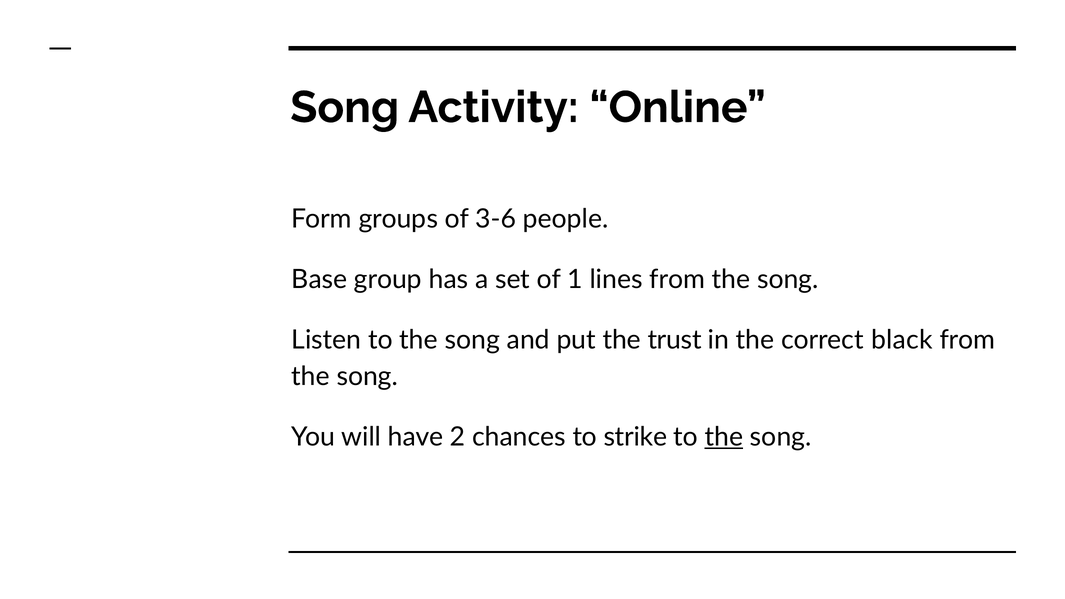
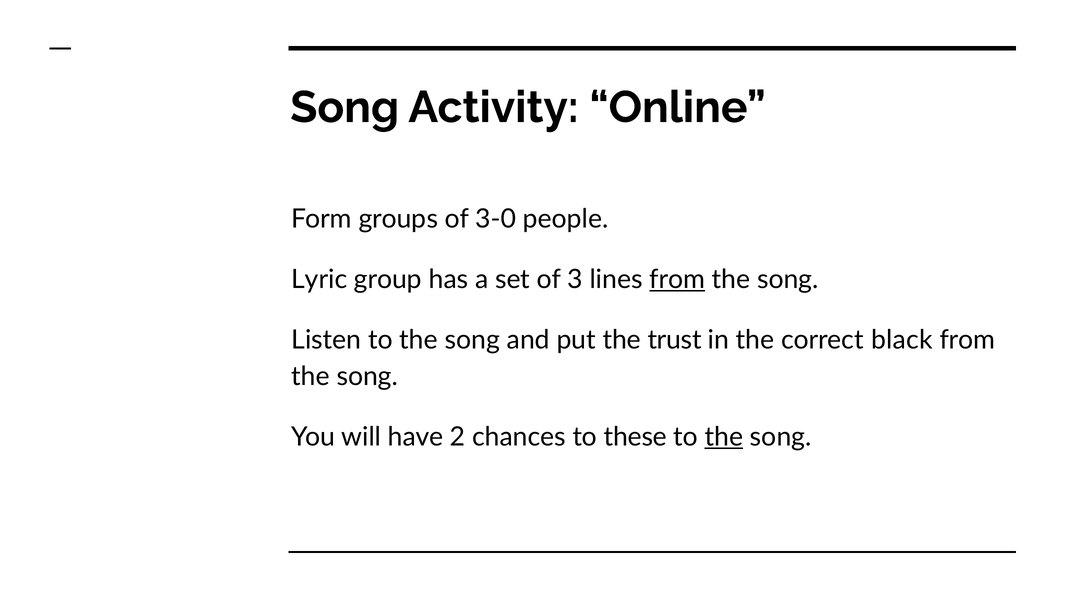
3-6: 3-6 -> 3-0
Base: Base -> Lyric
1: 1 -> 3
from at (677, 280) underline: none -> present
strike: strike -> these
